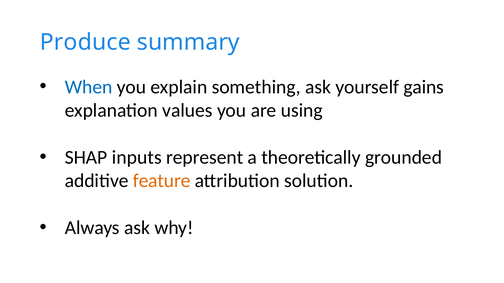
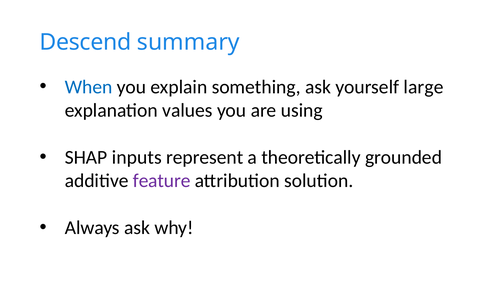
Produce: Produce -> Descend
gains: gains -> large
feature colour: orange -> purple
